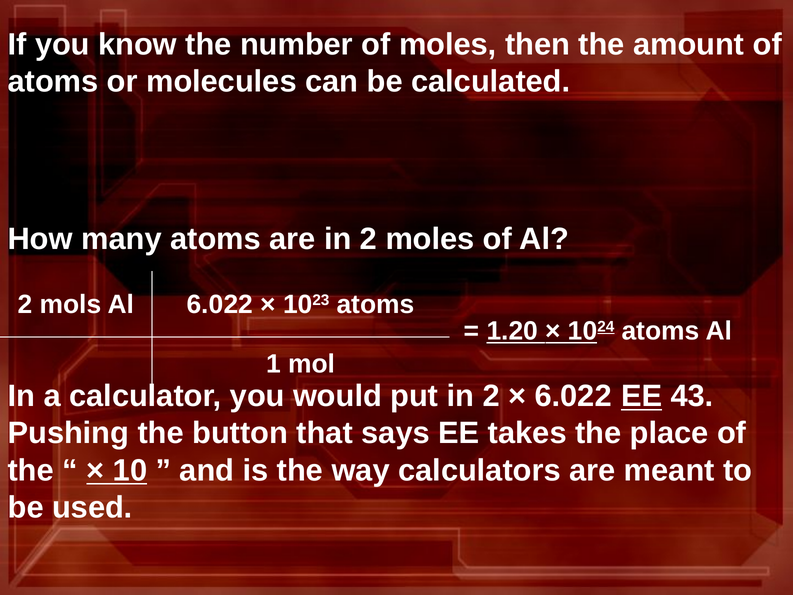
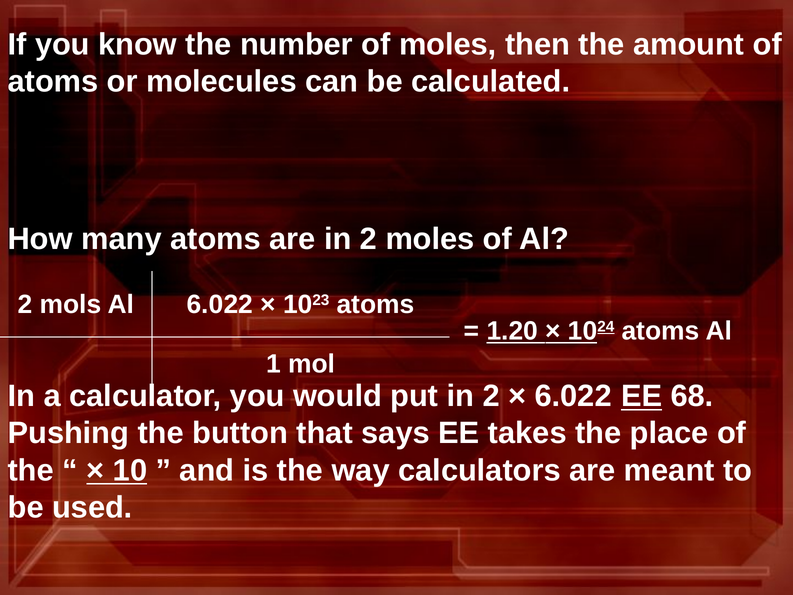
43: 43 -> 68
